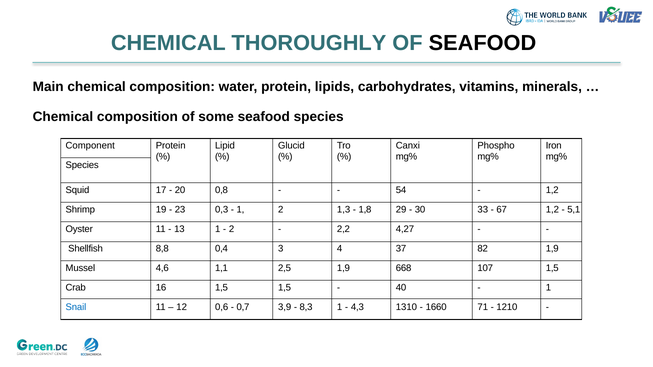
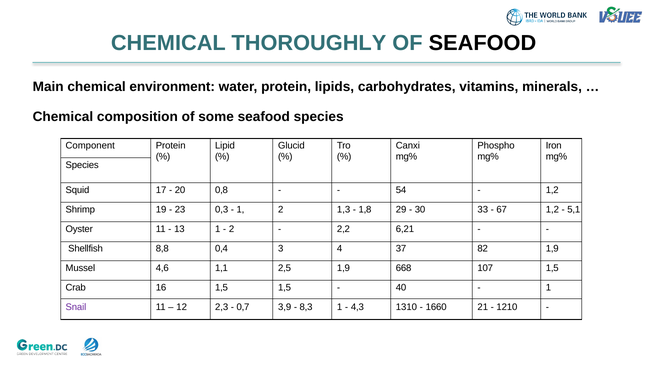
Main chemical composition: composition -> environment
4,27: 4,27 -> 6,21
Snail colour: blue -> purple
0,6: 0,6 -> 2,3
71: 71 -> 21
